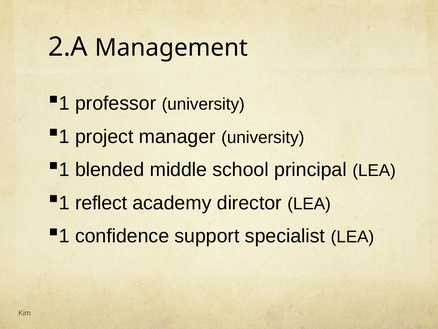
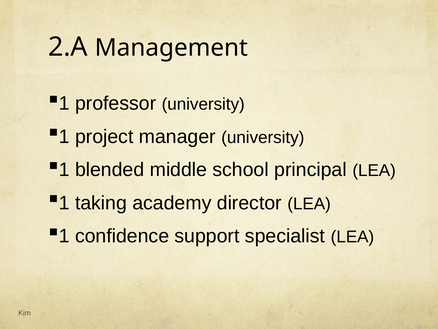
reflect: reflect -> taking
